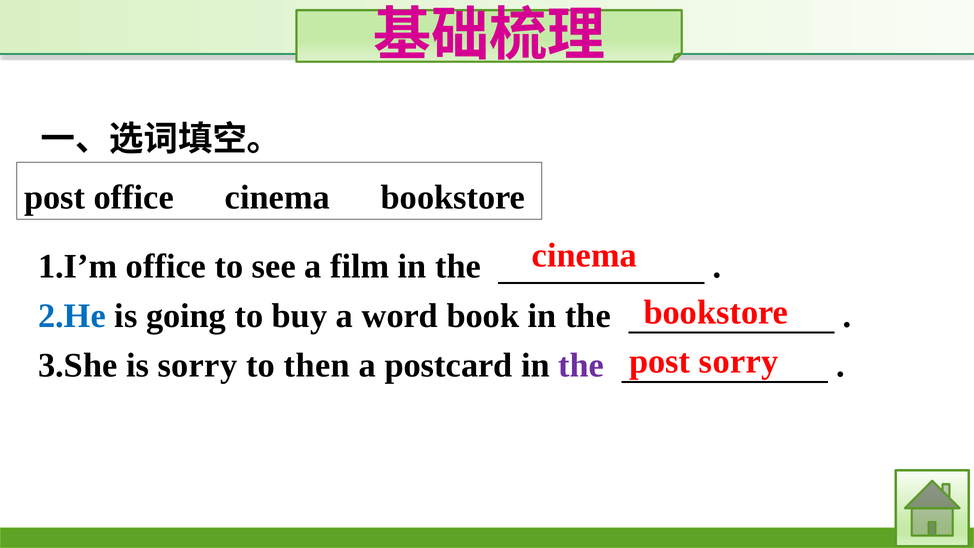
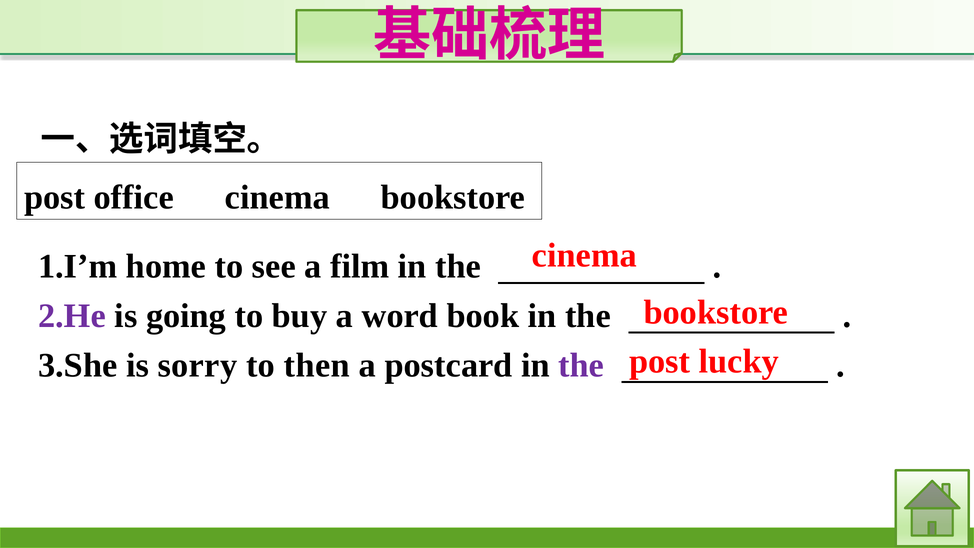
1.I’m office: office -> home
2.He colour: blue -> purple
post sorry: sorry -> lucky
